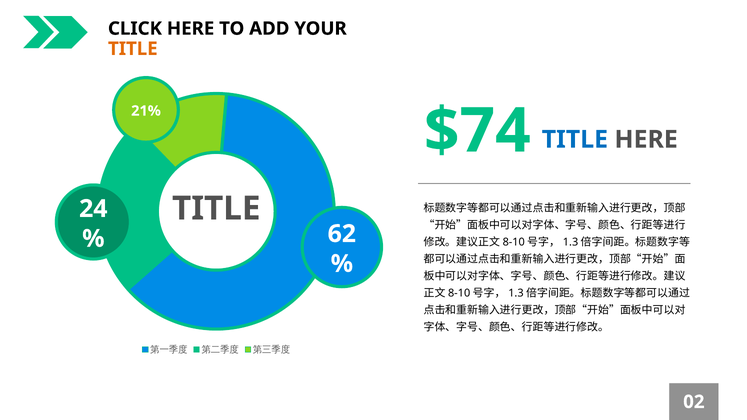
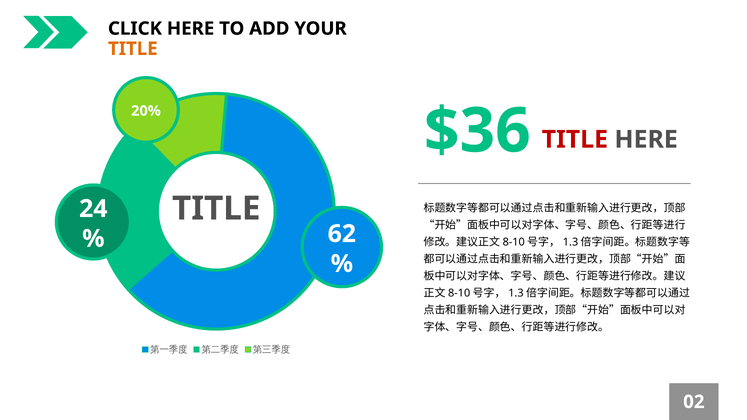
21%: 21% -> 20%
$74: $74 -> $36
TITLE at (575, 140) colour: blue -> red
